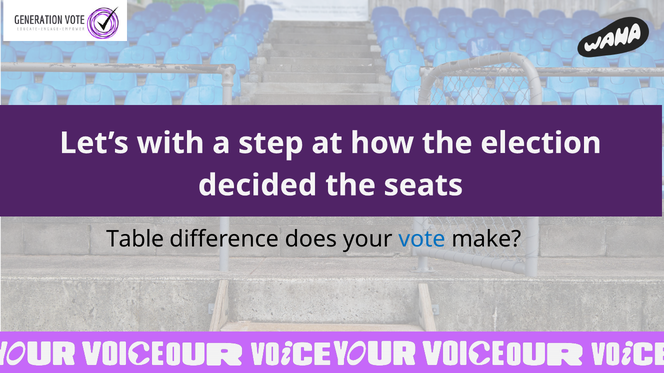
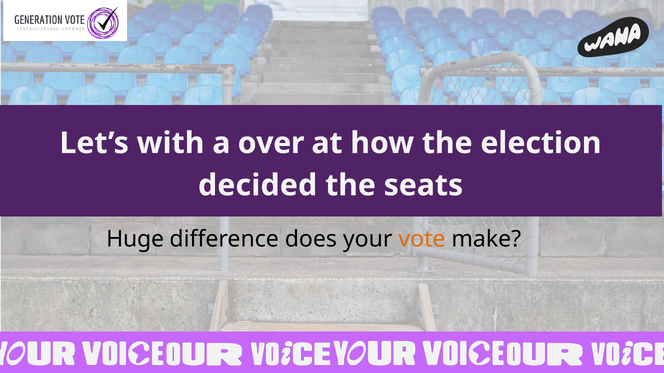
step: step -> over
Table: Table -> Huge
vote colour: blue -> orange
